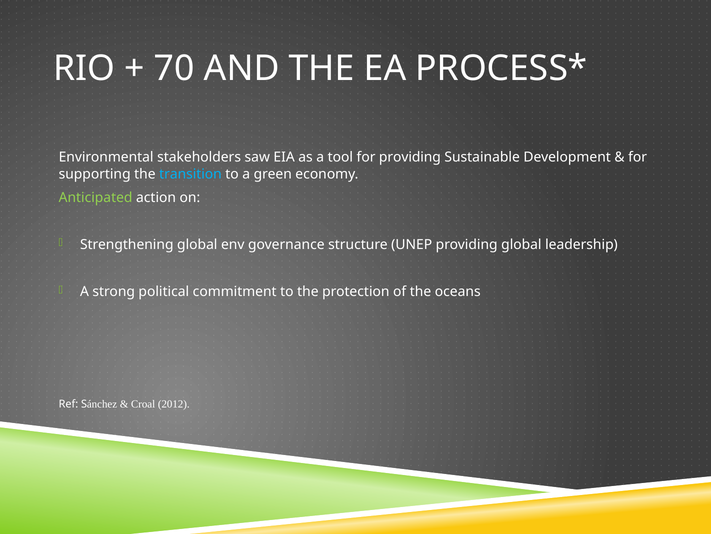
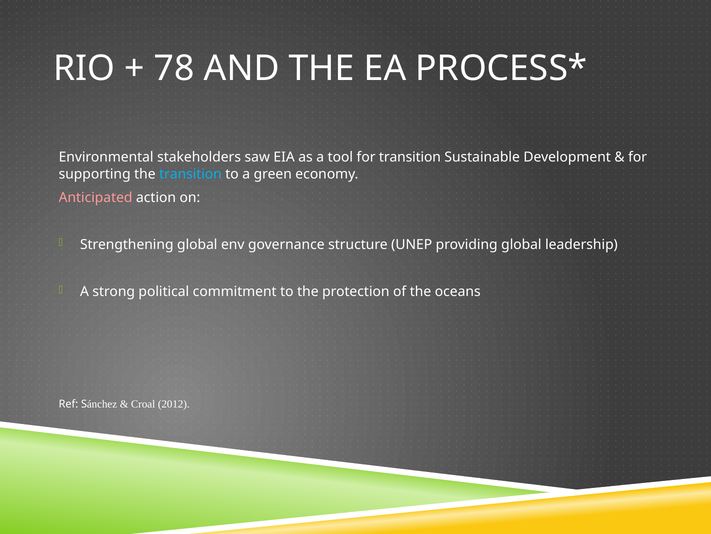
70: 70 -> 78
for providing: providing -> transition
Anticipated colour: light green -> pink
